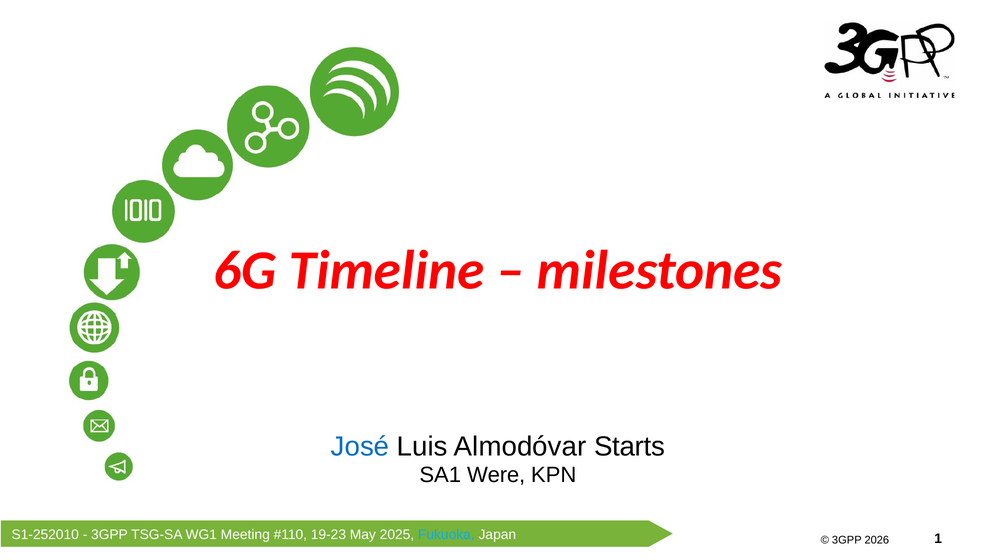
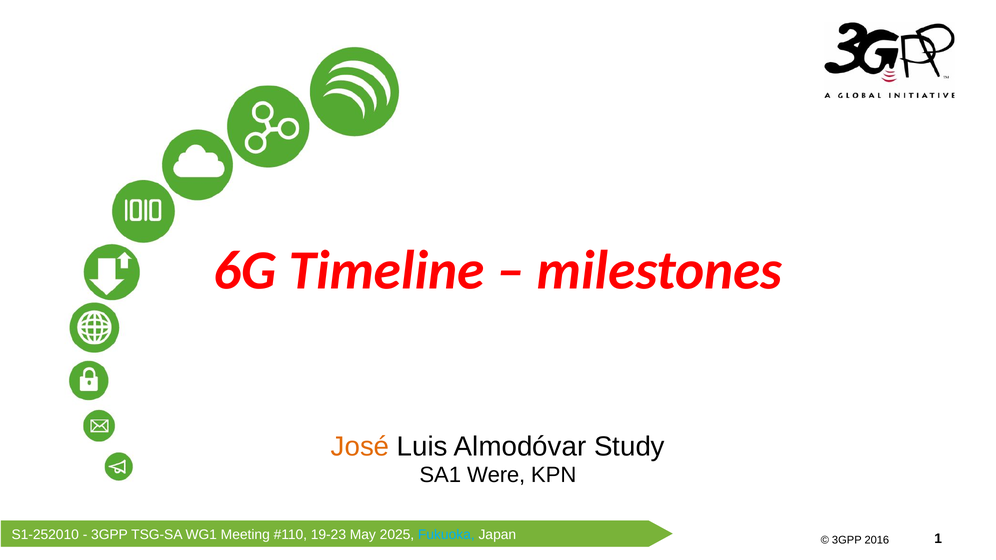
José colour: blue -> orange
Starts: Starts -> Study
2026: 2026 -> 2016
